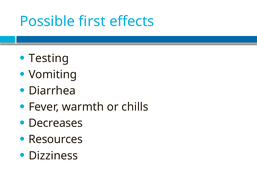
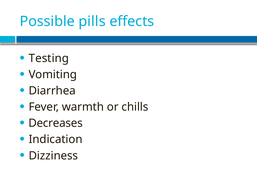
first: first -> pills
Resources: Resources -> Indication
